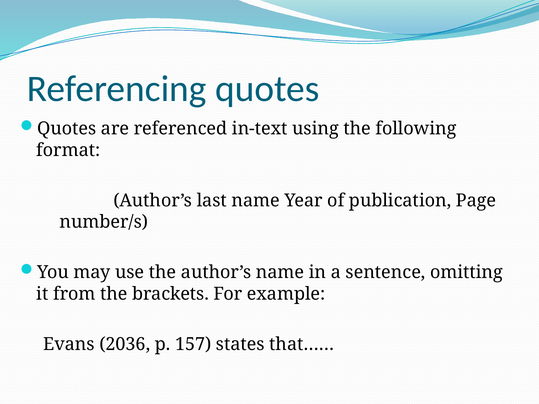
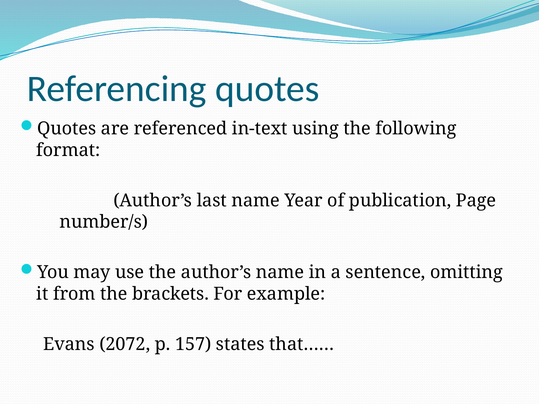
2036: 2036 -> 2072
